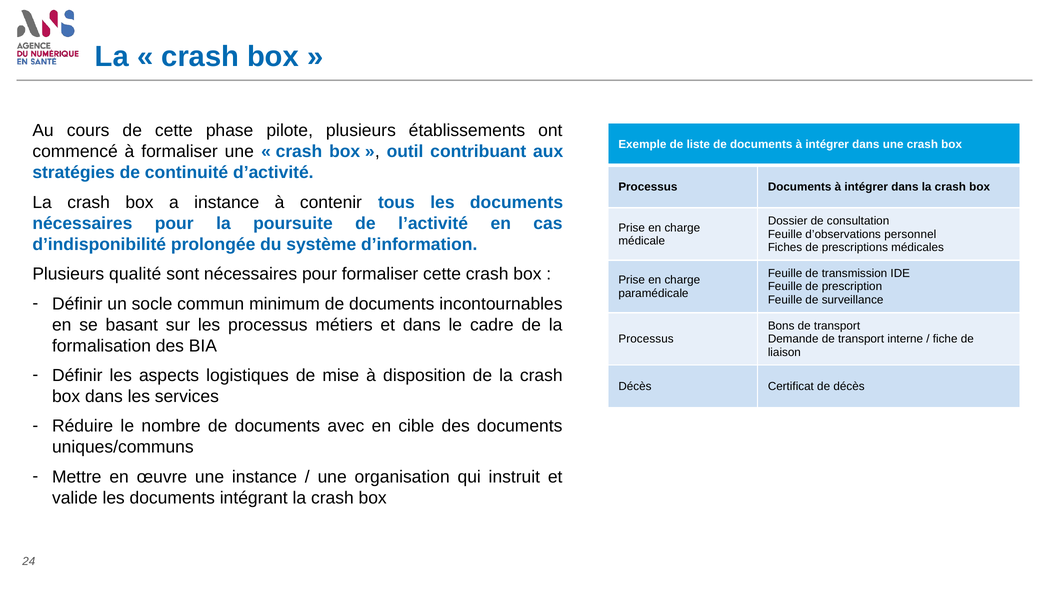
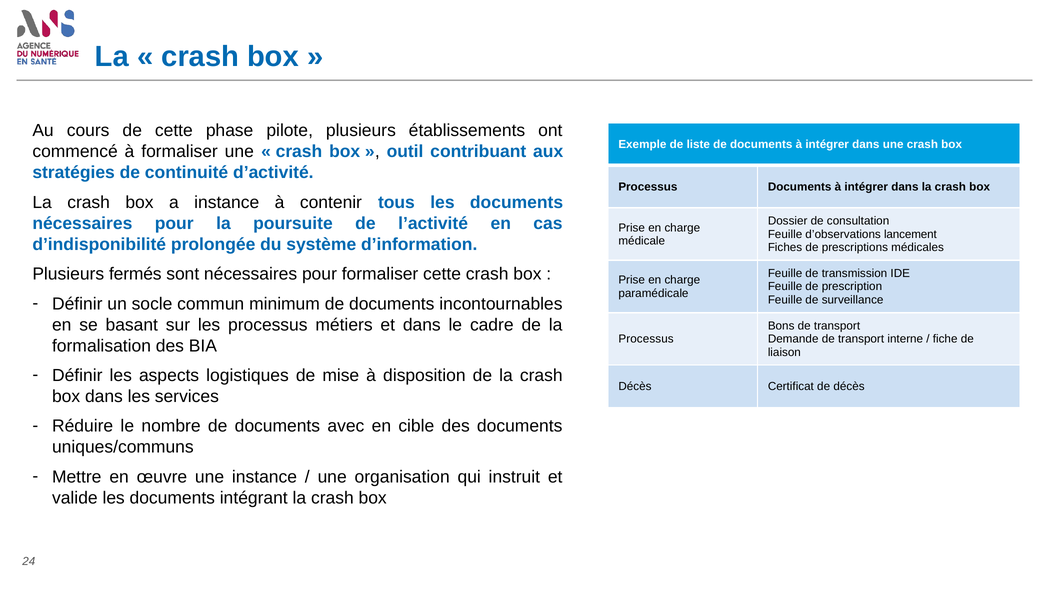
personnel: personnel -> lancement
qualité: qualité -> fermés
